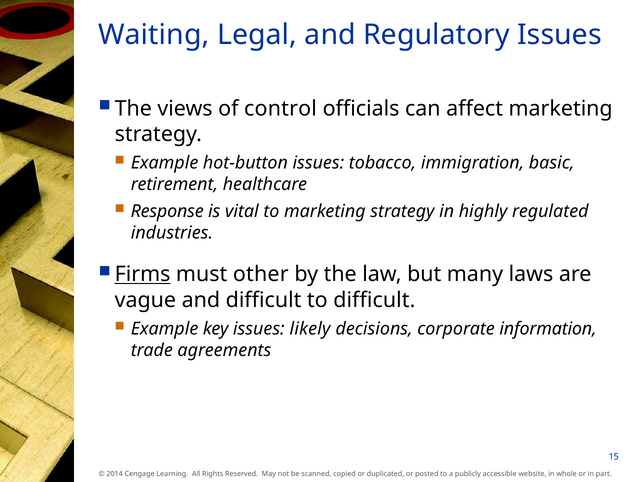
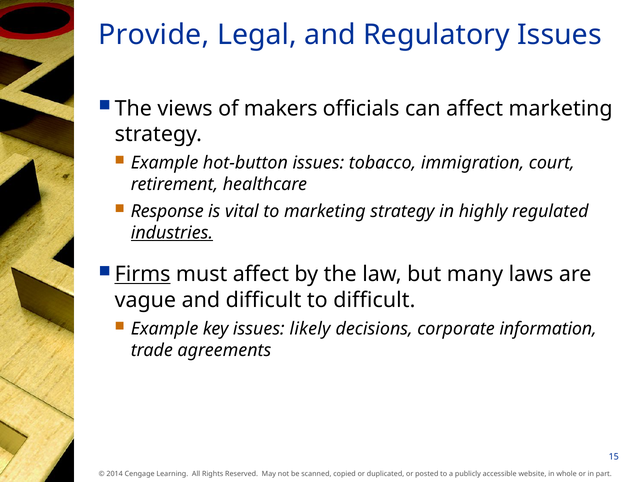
Waiting: Waiting -> Provide
control: control -> makers
basic: basic -> court
industries underline: none -> present
must other: other -> affect
